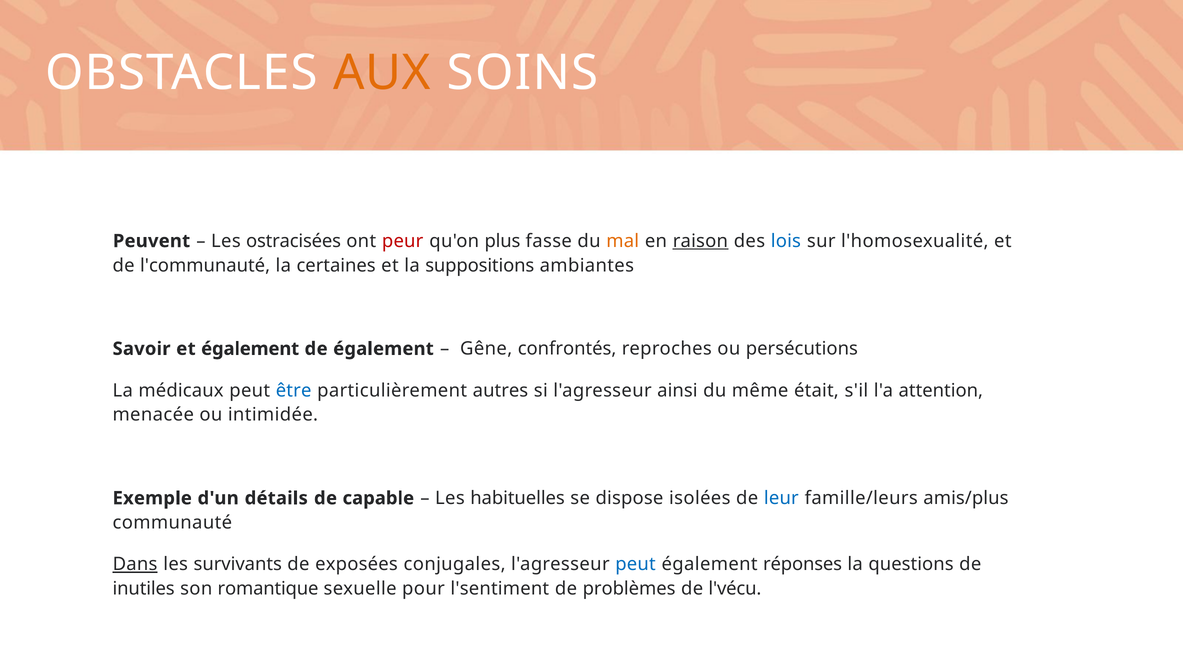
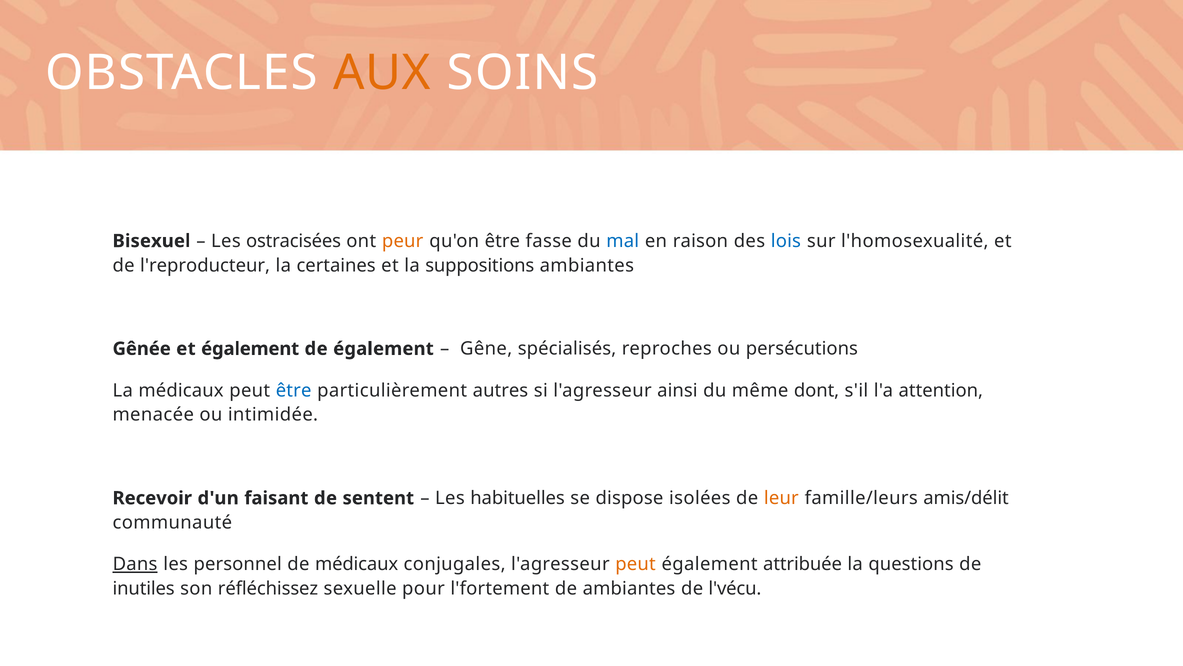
Peuvent: Peuvent -> Bisexuel
peur colour: red -> orange
qu'on plus: plus -> être
mal colour: orange -> blue
raison underline: present -> none
l'communauté: l'communauté -> l'reproducteur
Savoir: Savoir -> Gênée
confrontés: confrontés -> spécialisés
était: était -> dont
Exemple: Exemple -> Recevoir
détails: détails -> faisant
capable: capable -> sentent
leur colour: blue -> orange
amis/plus: amis/plus -> amis/délit
survivants: survivants -> personnel
de exposées: exposées -> médicaux
peut at (635, 564) colour: blue -> orange
réponses: réponses -> attribuée
romantique: romantique -> réfléchissez
l'sentiment: l'sentiment -> l'fortement
de problèmes: problèmes -> ambiantes
